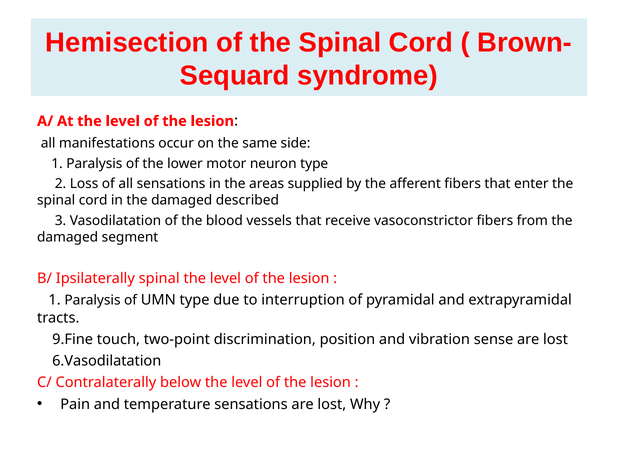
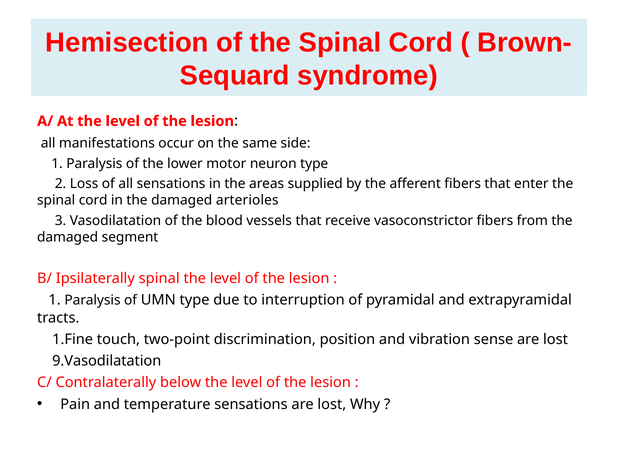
described: described -> arterioles
9.Fine: 9.Fine -> 1.Fine
6.Vasodilatation: 6.Vasodilatation -> 9.Vasodilatation
